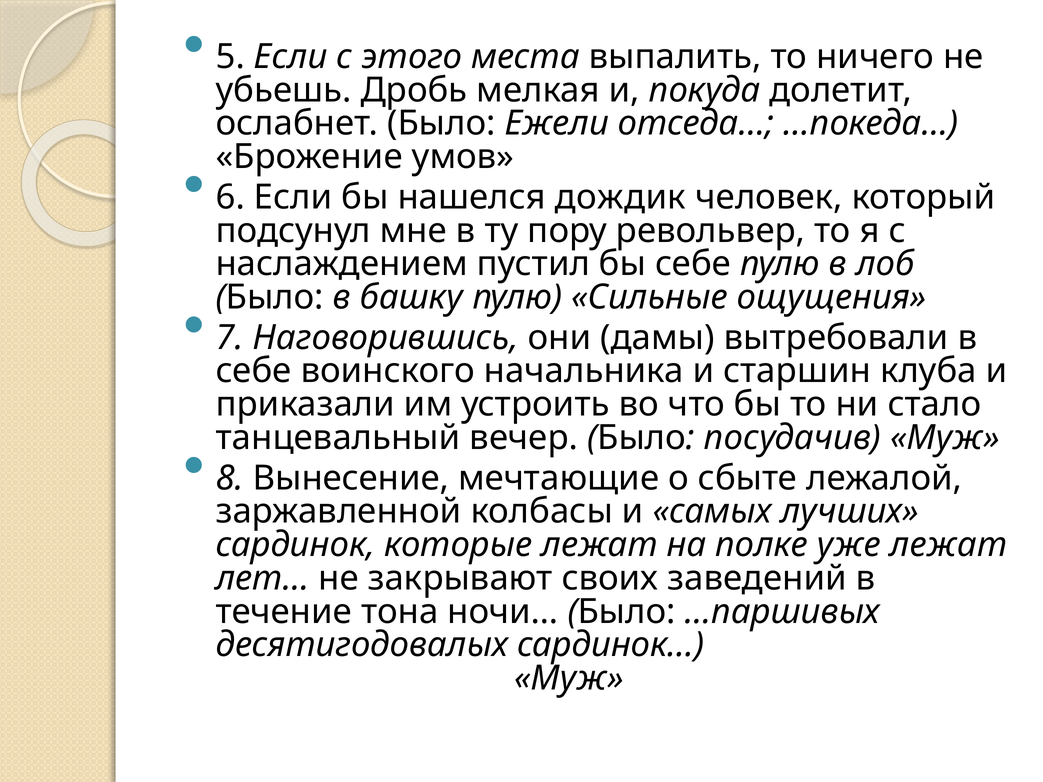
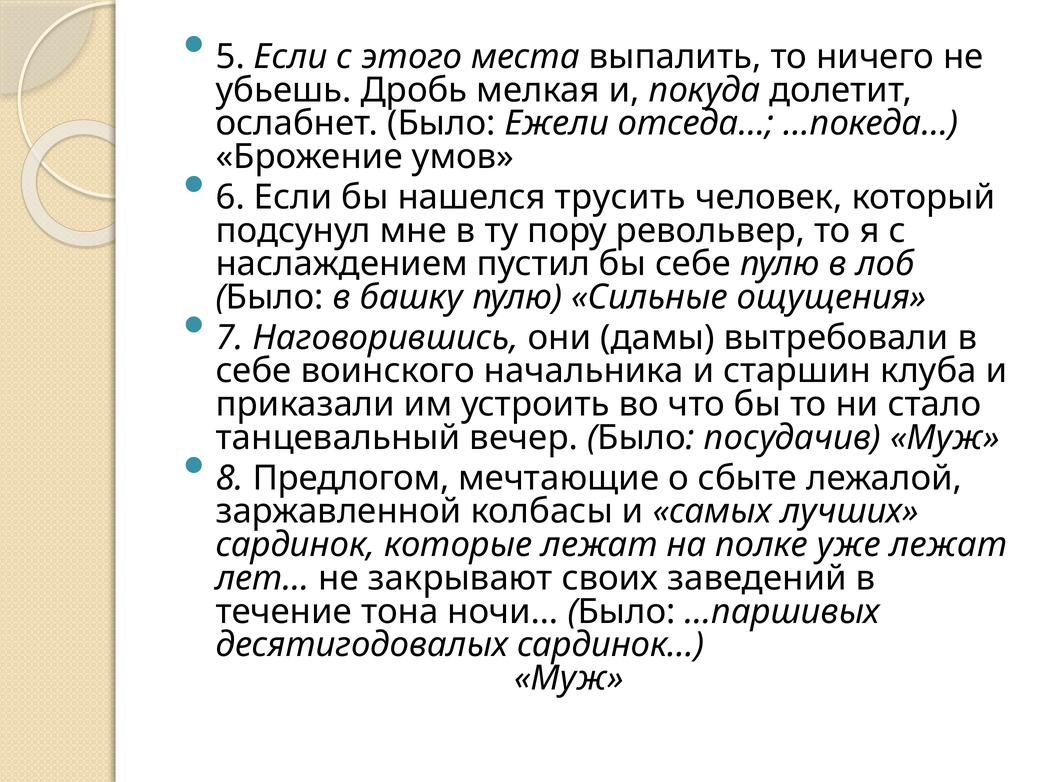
дождик: дождик -> трусить
Вынесение: Вынесение -> Предлогом
